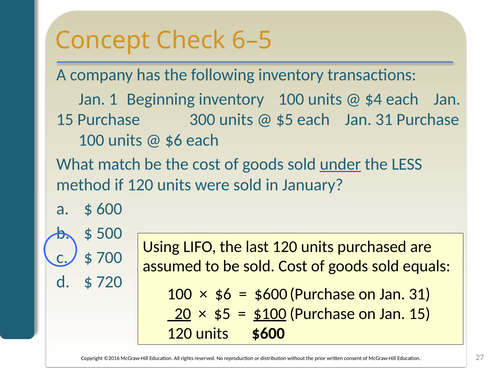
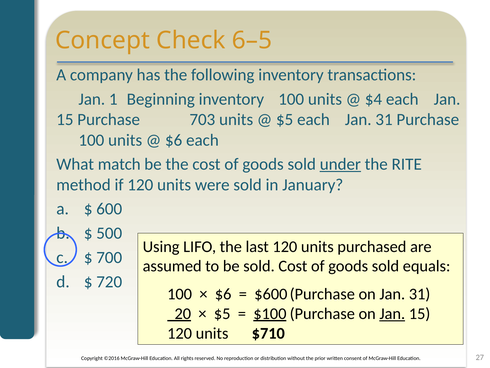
300: 300 -> 703
LESS: LESS -> RITE
Jan at (392, 313) underline: none -> present
$600: $600 -> $710
